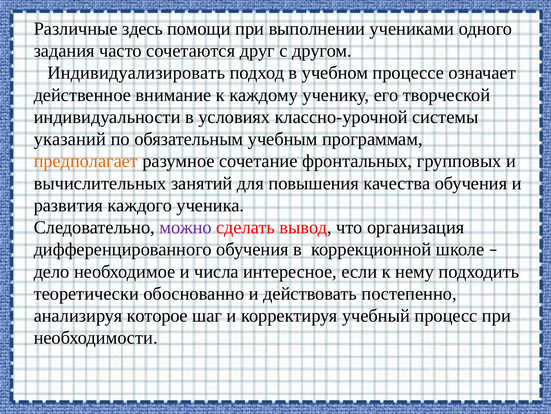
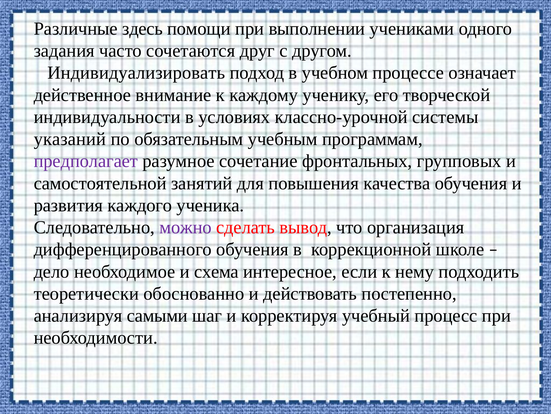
предполагает colour: orange -> purple
вычислительных: вычислительных -> самостоятельной
числа: числа -> схема
которое: которое -> самыми
